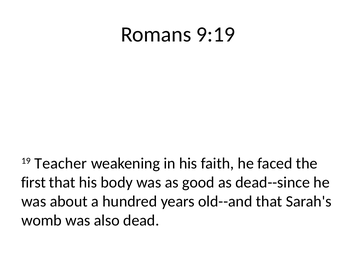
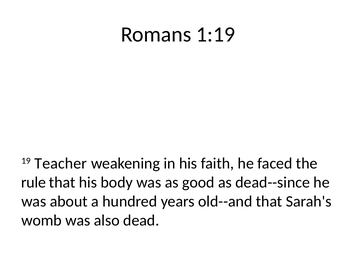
9:19: 9:19 -> 1:19
first: first -> rule
